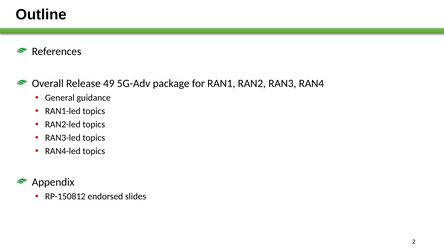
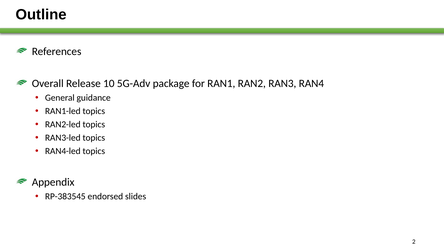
49: 49 -> 10
RP-150812: RP-150812 -> RP-383545
